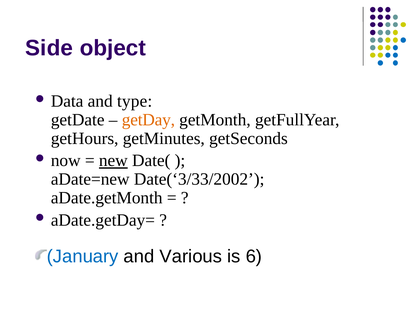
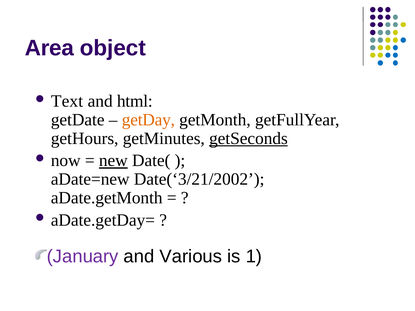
Side: Side -> Area
Data: Data -> Text
type: type -> html
getSeconds underline: none -> present
Date(‘3/33/2002: Date(‘3/33/2002 -> Date(‘3/21/2002
January colour: blue -> purple
6: 6 -> 1
